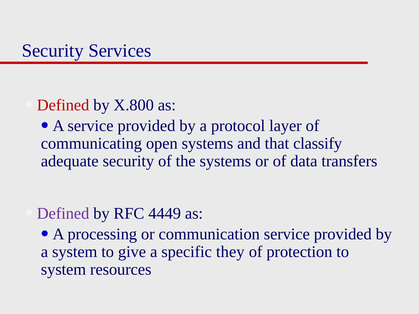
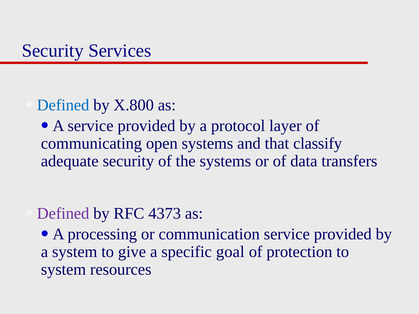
Defined at (63, 105) colour: red -> blue
4449: 4449 -> 4373
they: they -> goal
